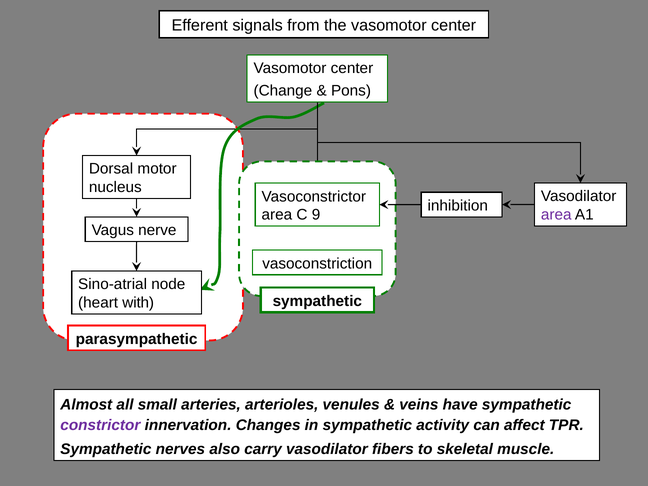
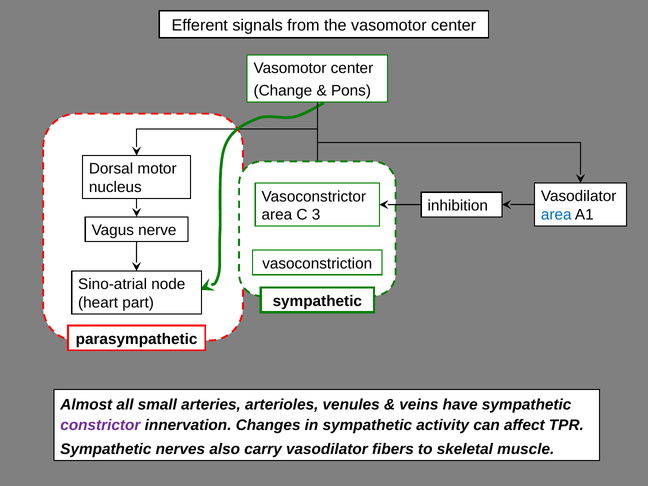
area at (556, 215) colour: purple -> blue
9: 9 -> 3
with: with -> part
